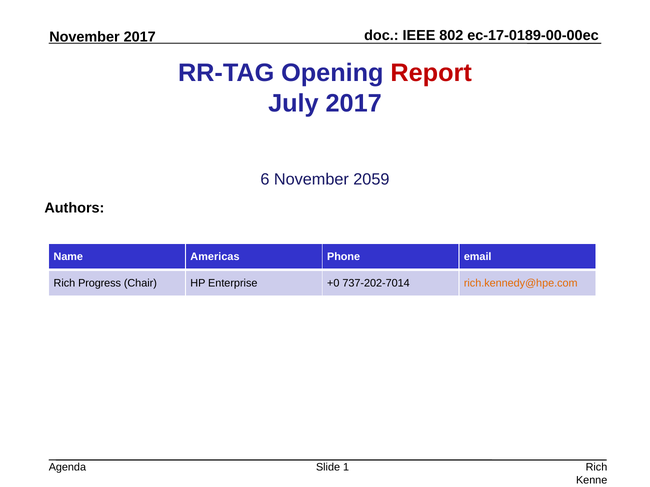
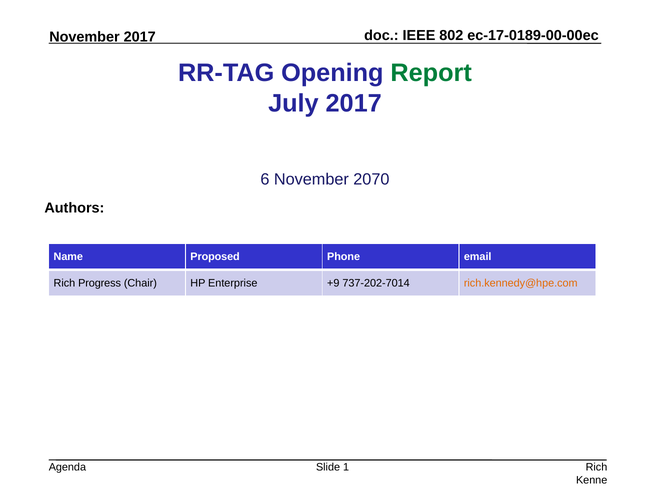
Report colour: red -> green
2059: 2059 -> 2070
Americas: Americas -> Proposed
+0: +0 -> +9
